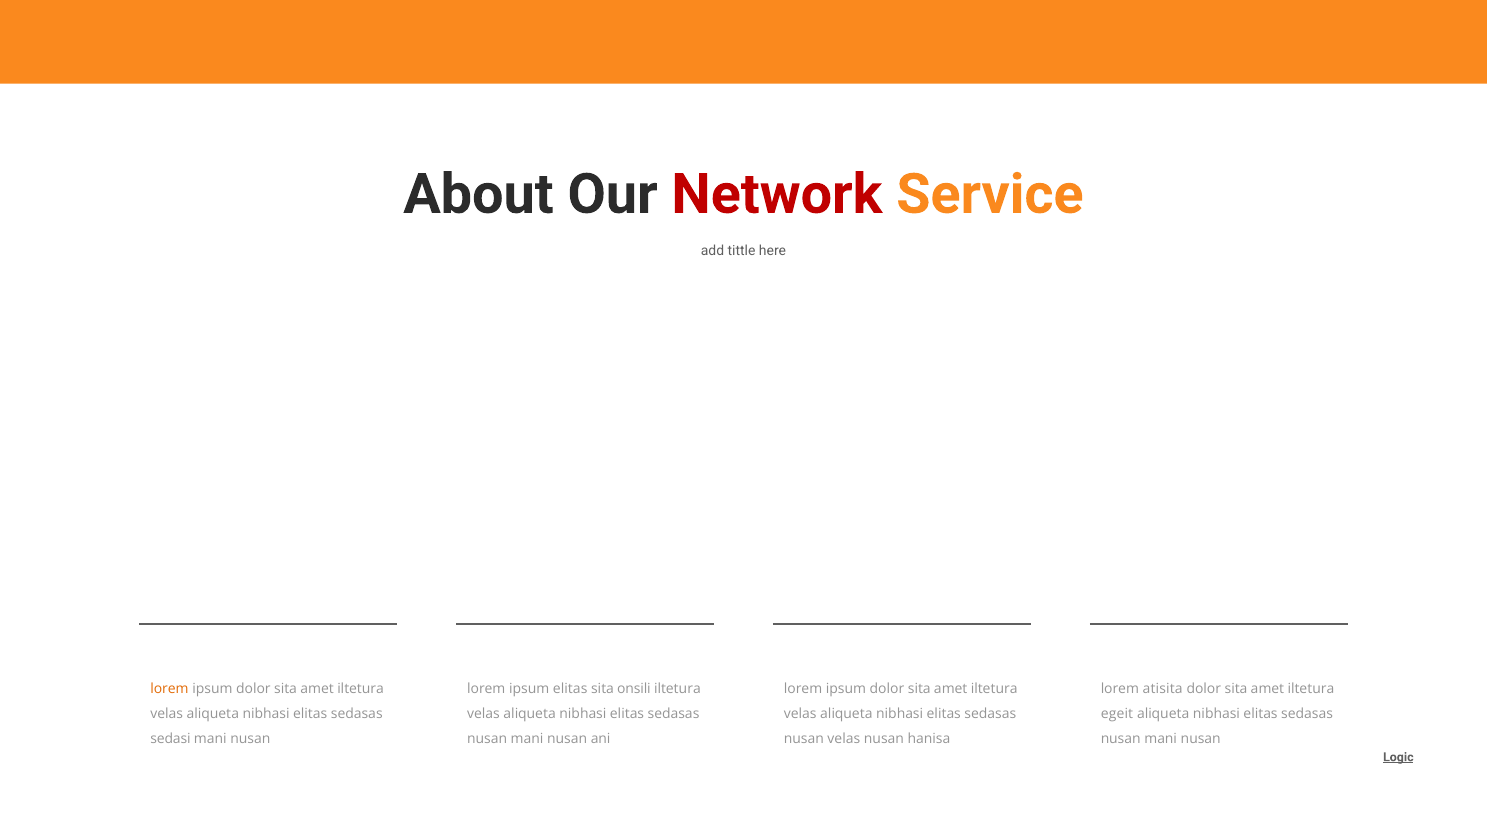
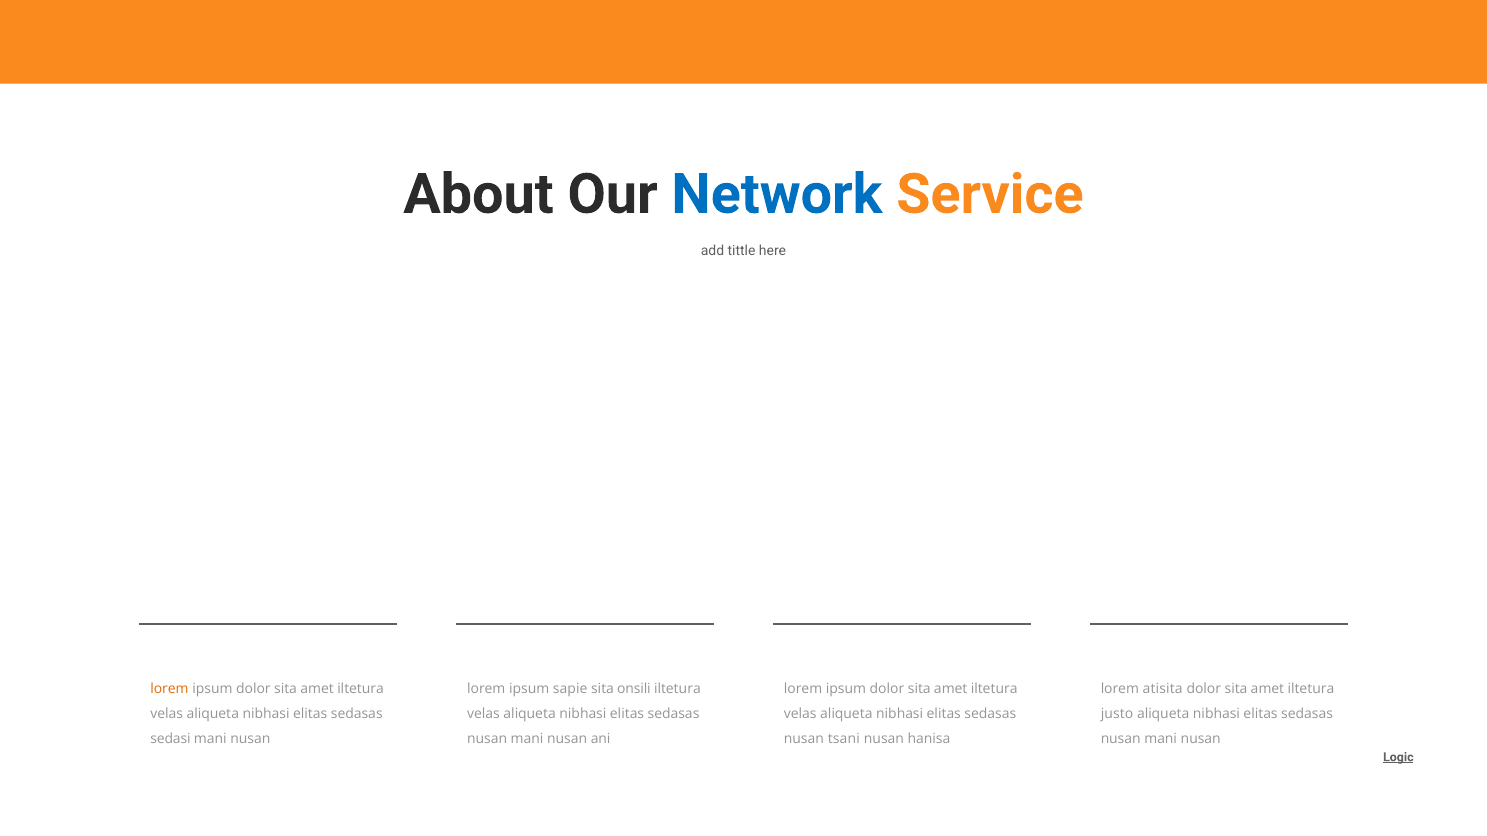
Network colour: red -> blue
ipsum elitas: elitas -> sapie
egeit: egeit -> justo
nusan velas: velas -> tsani
